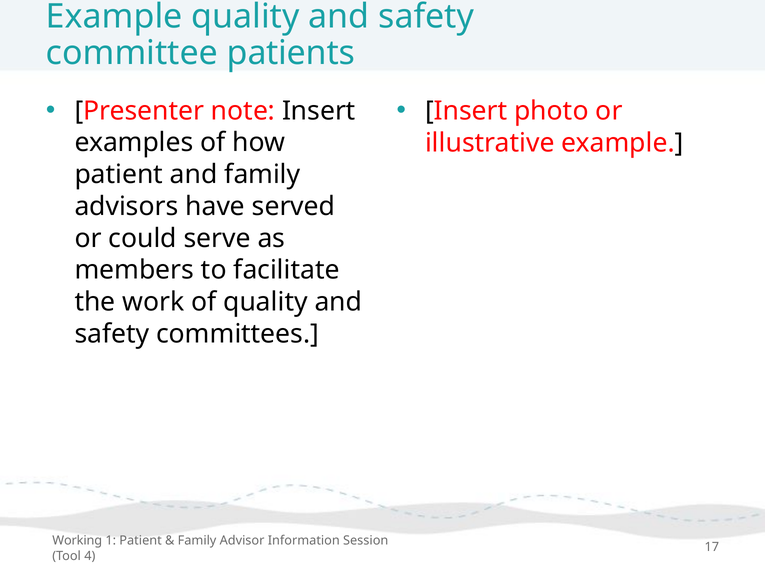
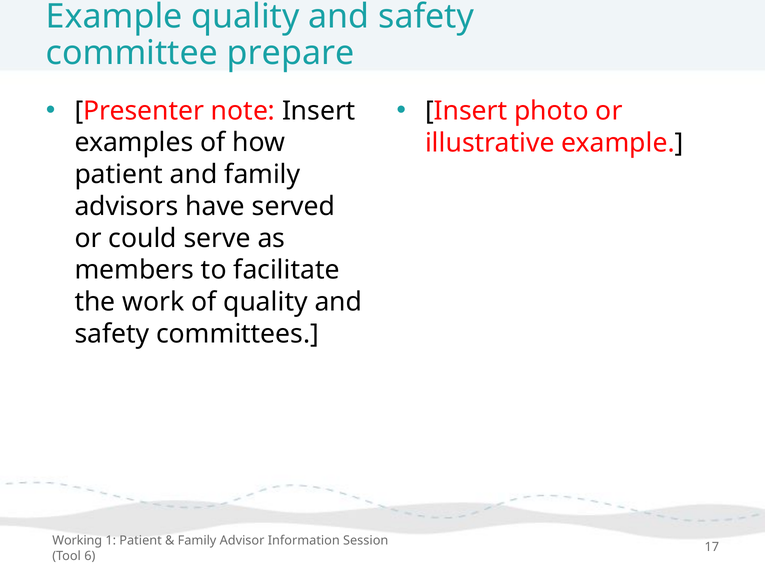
patients: patients -> prepare
4: 4 -> 6
